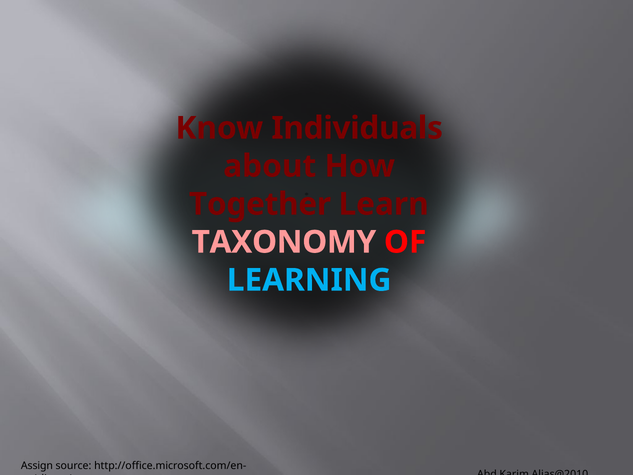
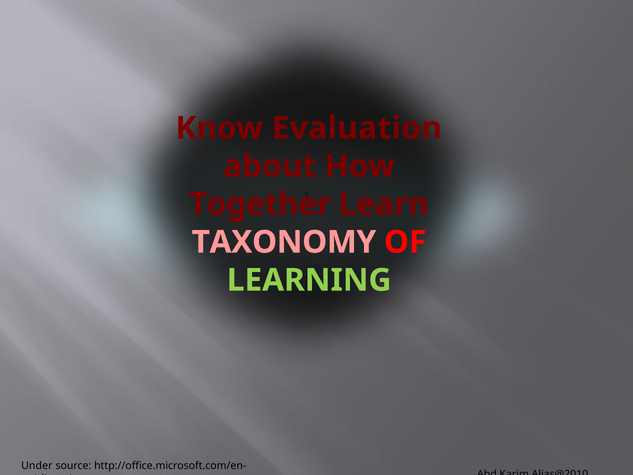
Individuals: Individuals -> Evaluation
LEARNING colour: light blue -> light green
Assign: Assign -> Under
